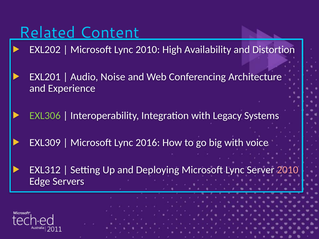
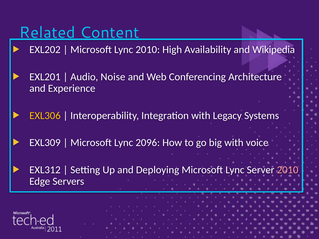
Distortion: Distortion -> Wikipedia
EXL306 colour: light green -> yellow
2016: 2016 -> 2096
